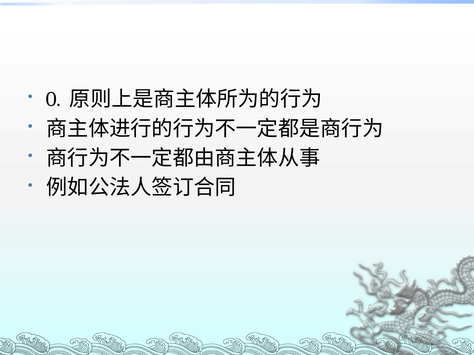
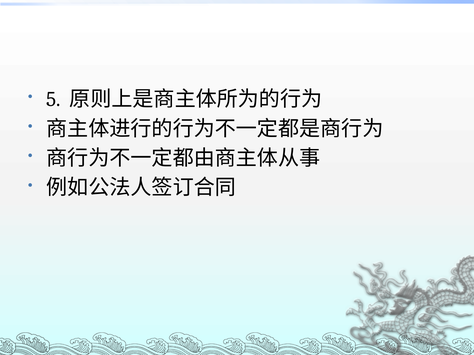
0: 0 -> 5
